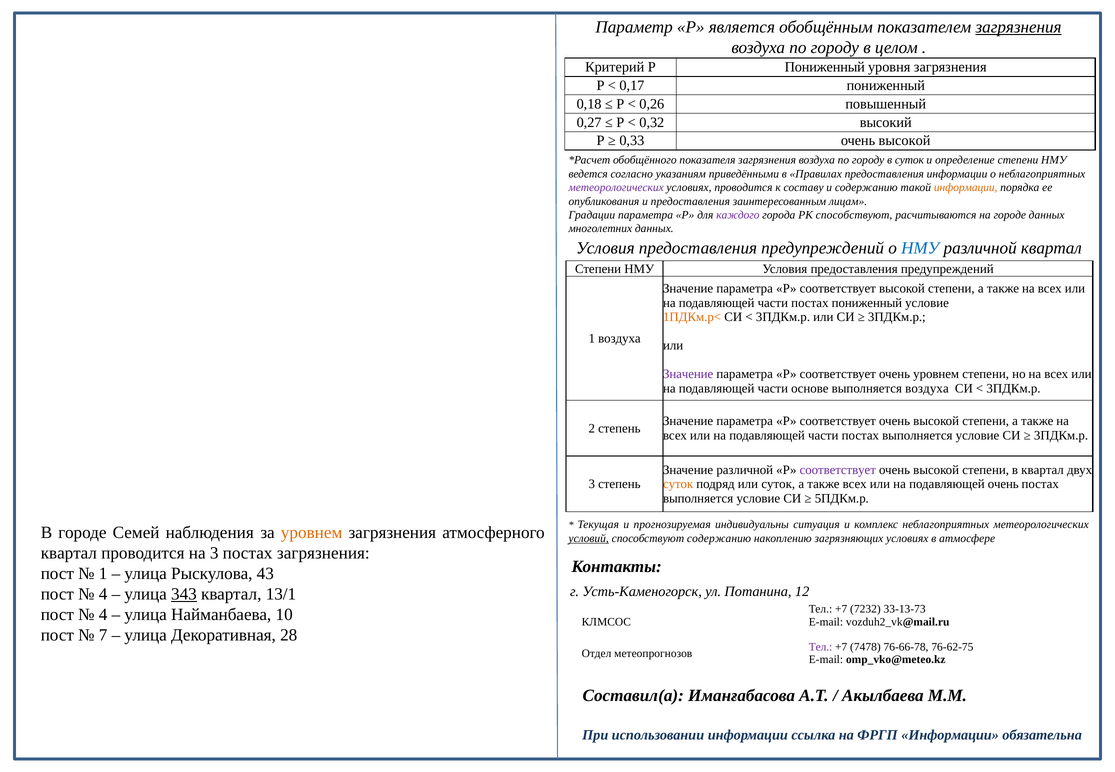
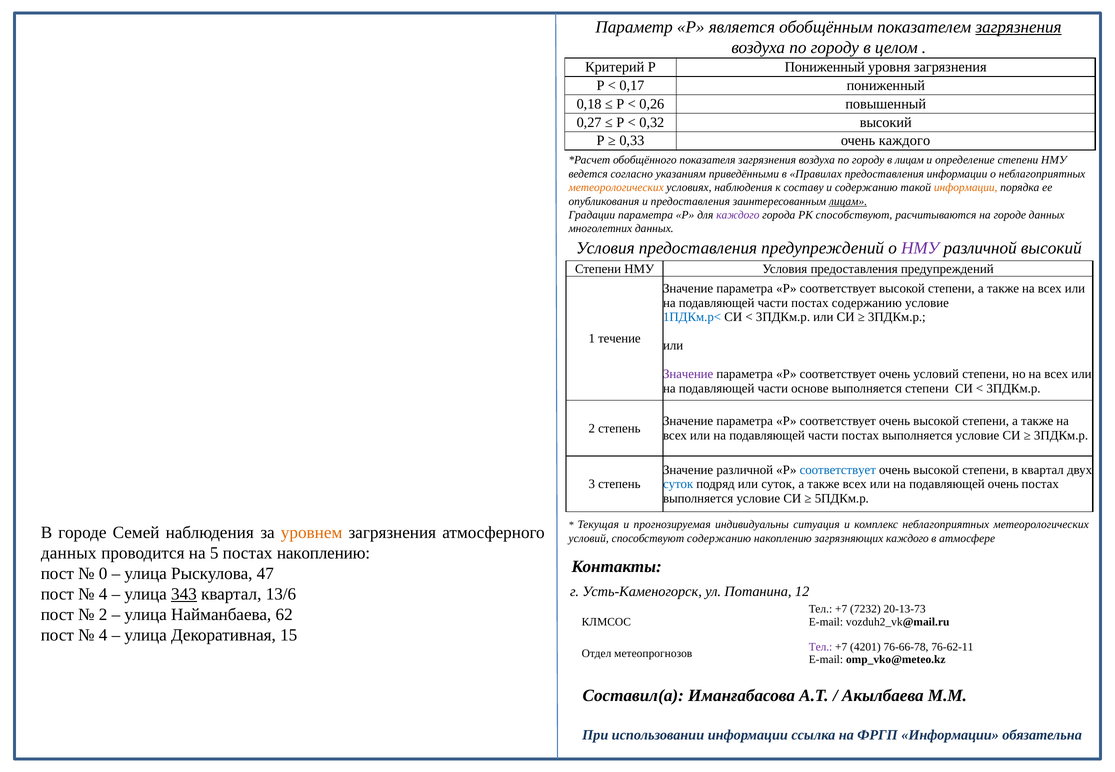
0,33 очень высокой: высокой -> каждого
в суток: суток -> лицам
метеорологических at (616, 188) colour: purple -> orange
условиях проводится: проводится -> наблюдения
лицам at (848, 201) underline: none -> present
НМУ at (920, 248) colour: blue -> purple
различной квартал: квартал -> высокий
постах пониженный: пониженный -> содержанию
1ПДКм.р< colour: orange -> blue
1 воздуха: воздуха -> течение
очень уровнем: уровнем -> условий
выполняется воздуха: воздуха -> степени
соответствует at (838, 470) colour: purple -> blue
суток at (678, 484) colour: orange -> blue
условий at (589, 538) underline: present -> none
загрязняющих условиях: условиях -> каждого
квартал at (69, 553): квартал -> данных
на 3: 3 -> 5
постах загрязнения: загрязнения -> накоплению
1 at (103, 574): 1 -> 0
43: 43 -> 47
13/1: 13/1 -> 13/6
33-13-73: 33-13-73 -> 20-13-73
4 at (103, 615): 4 -> 2
10: 10 -> 62
7 at (103, 635): 7 -> 4
28: 28 -> 15
7478: 7478 -> 4201
76-62-75: 76-62-75 -> 76-62-11
